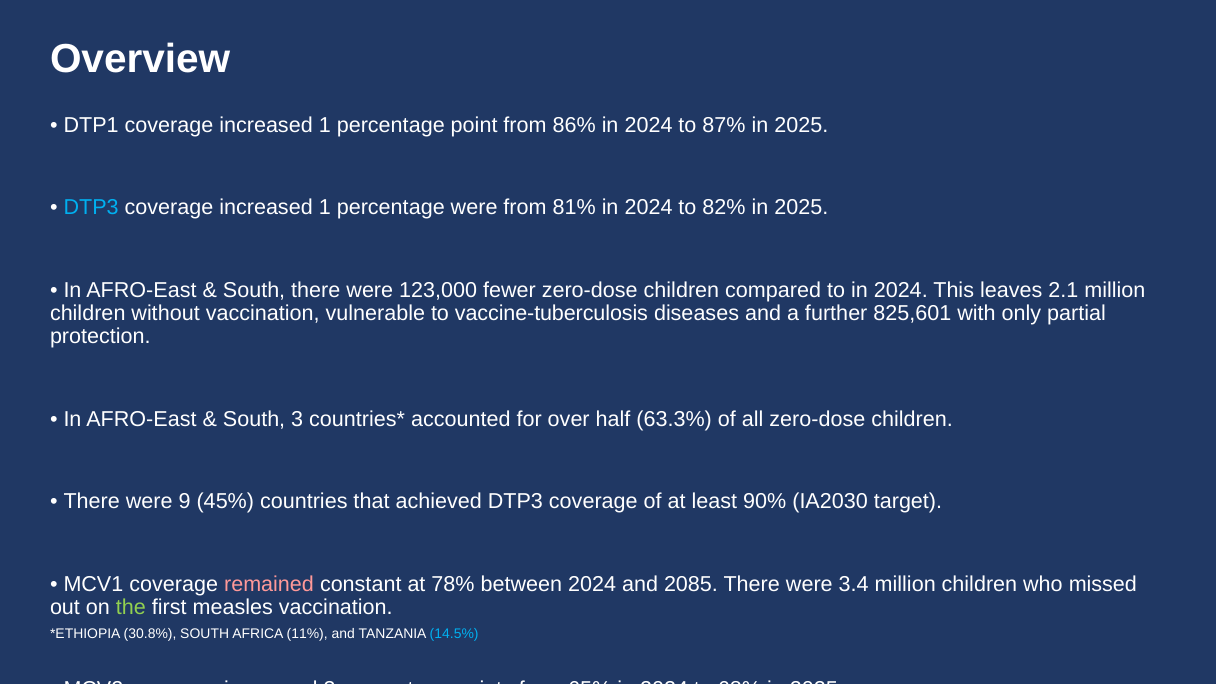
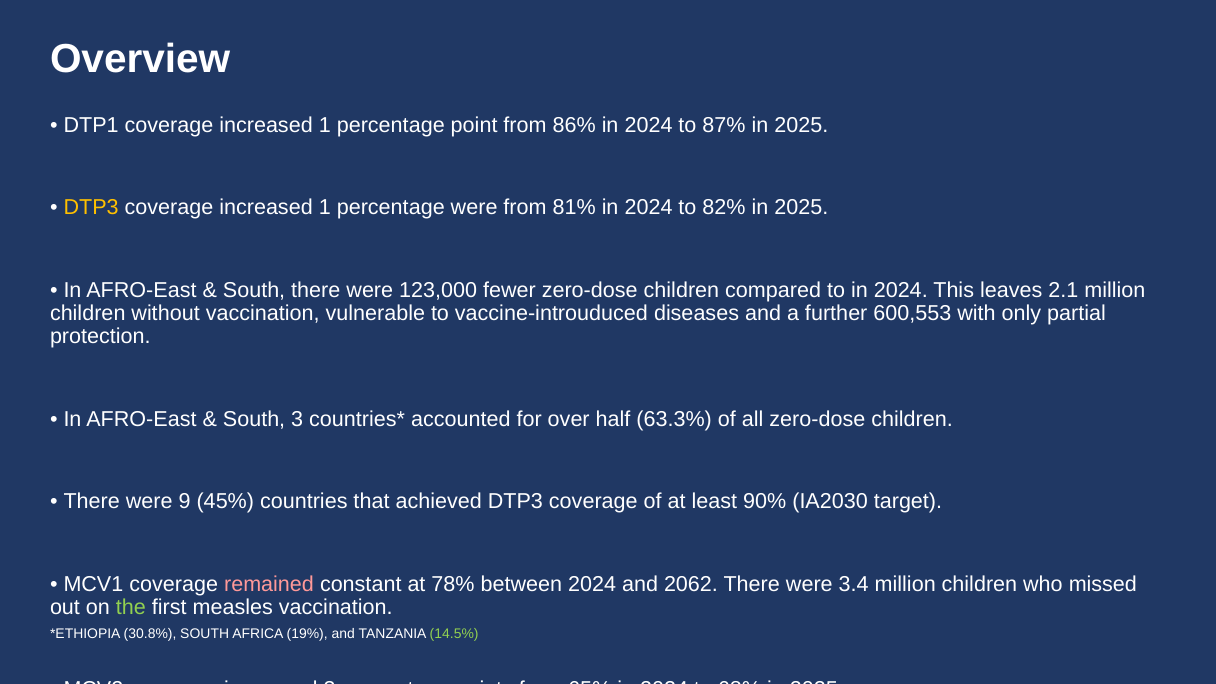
DTP3 at (91, 208) colour: light blue -> yellow
vaccine-tuberculosis: vaccine-tuberculosis -> vaccine-introuduced
825,601: 825,601 -> 600,553
2085: 2085 -> 2062
11%: 11% -> 19%
14.5% colour: light blue -> light green
